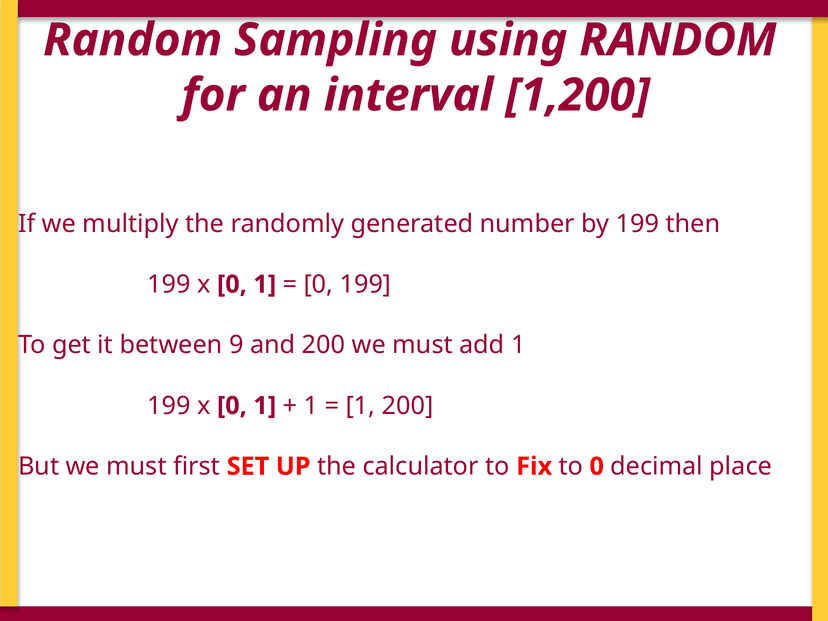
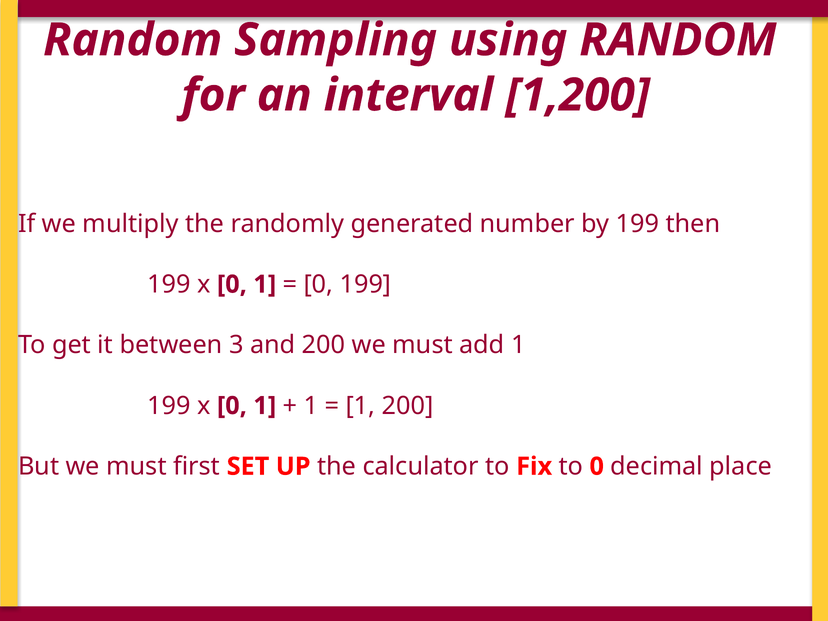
9: 9 -> 3
